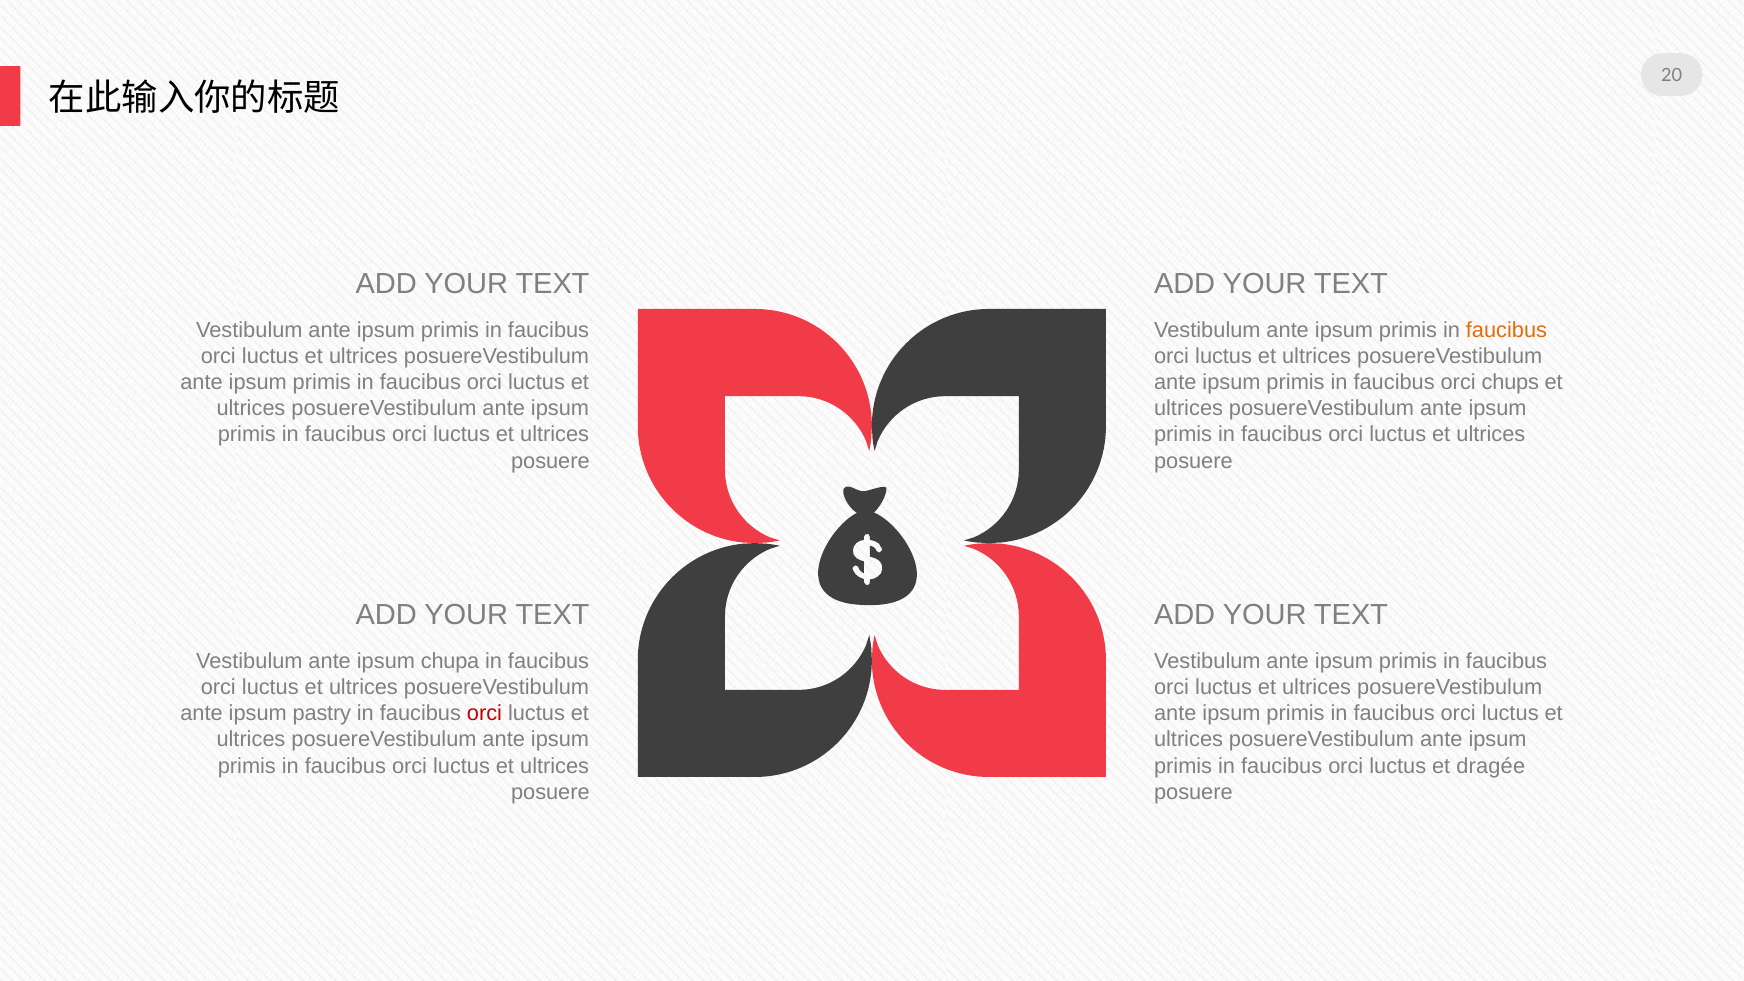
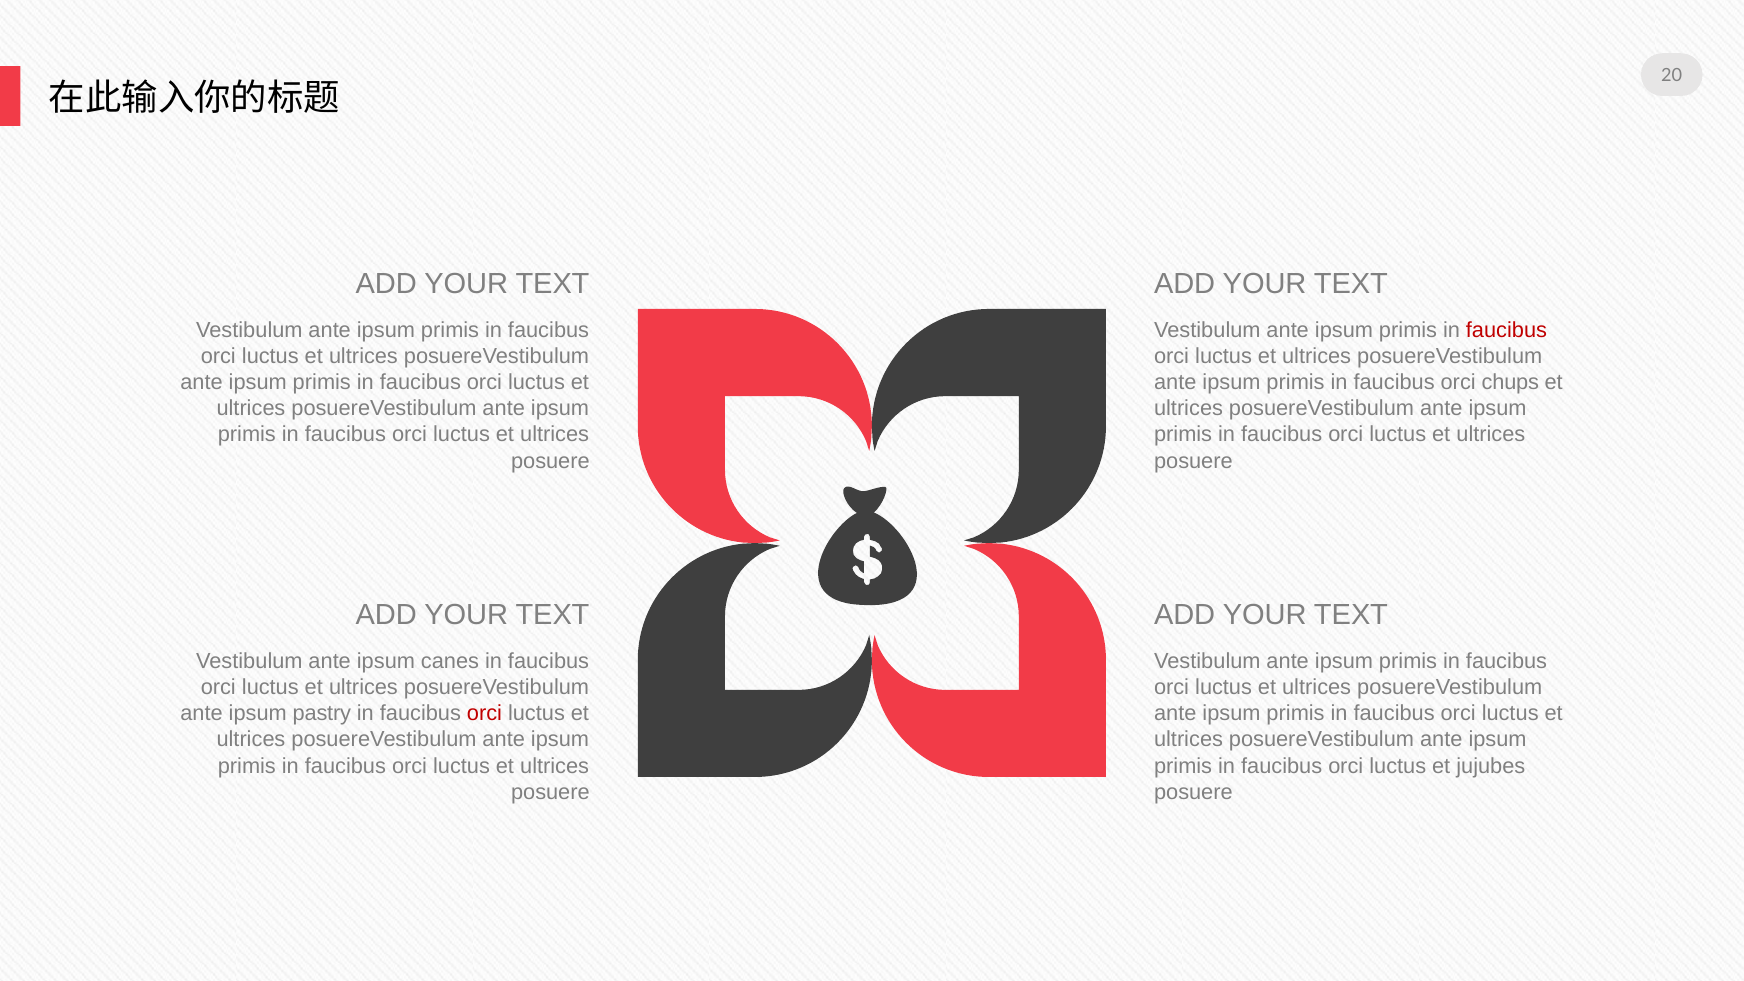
faucibus at (1507, 330) colour: orange -> red
chupa: chupa -> canes
dragée: dragée -> jujubes
